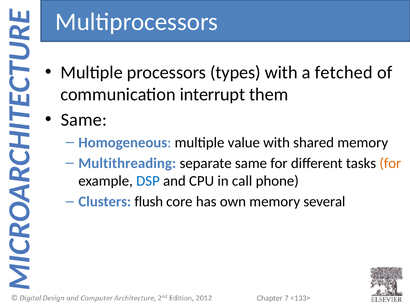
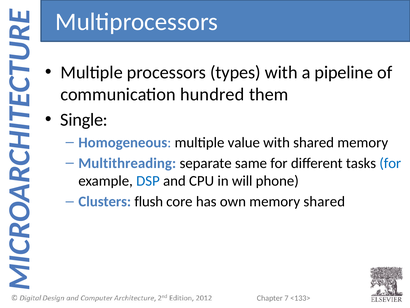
fetched: fetched -> pipeline
interrupt: interrupt -> hundred
Same at (84, 120): Same -> Single
for at (390, 163) colour: orange -> blue
call: call -> will
memory several: several -> shared
